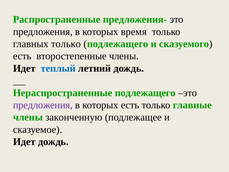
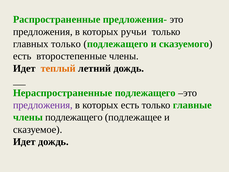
время: время -> ручьи
теплый colour: blue -> orange
члены законченную: законченную -> подлежащего
